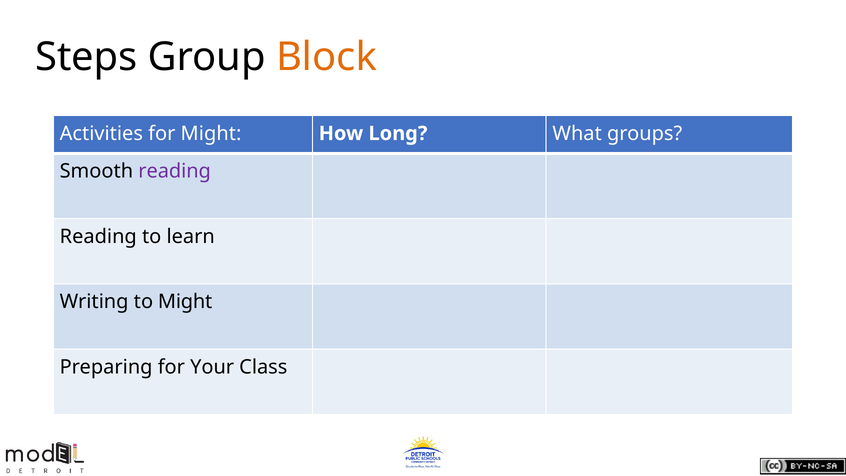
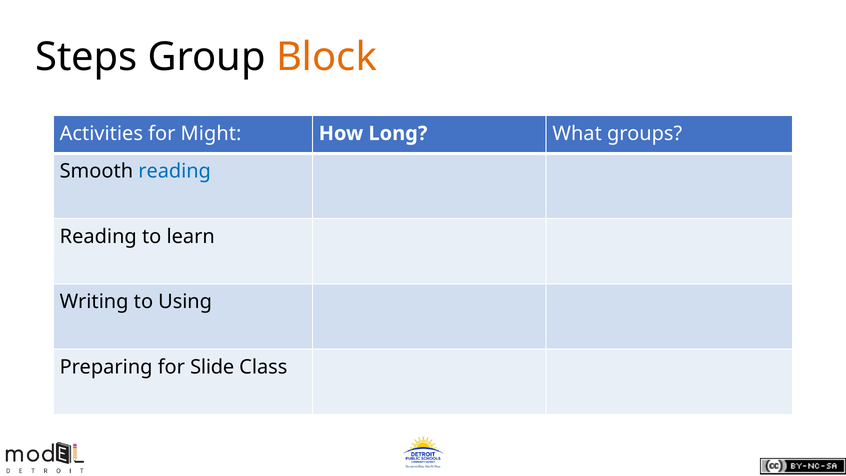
reading at (175, 171) colour: purple -> blue
to Might: Might -> Using
Your: Your -> Slide
